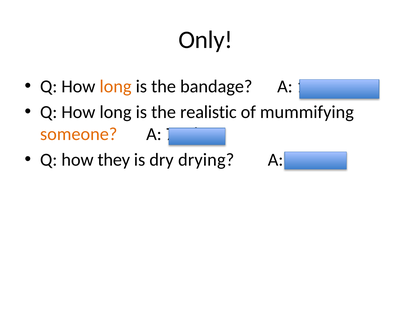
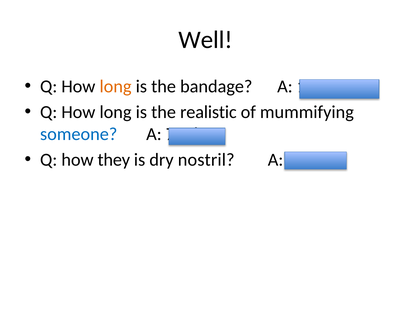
Only: Only -> Well
someone colour: orange -> blue
drying: drying -> nostril
